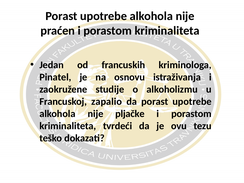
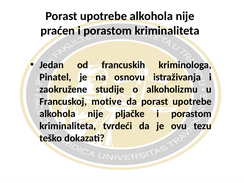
zapalio: zapalio -> motive
